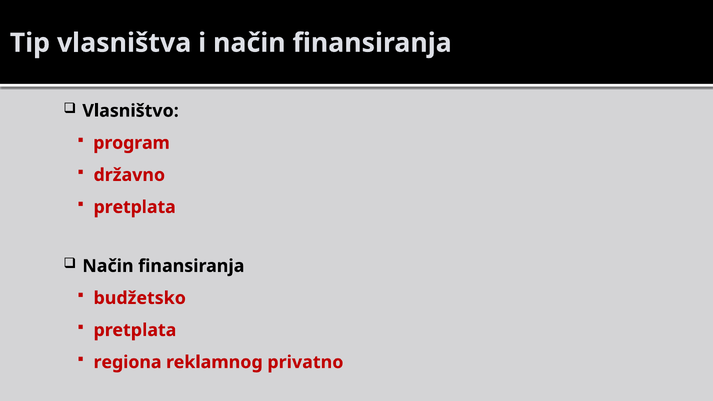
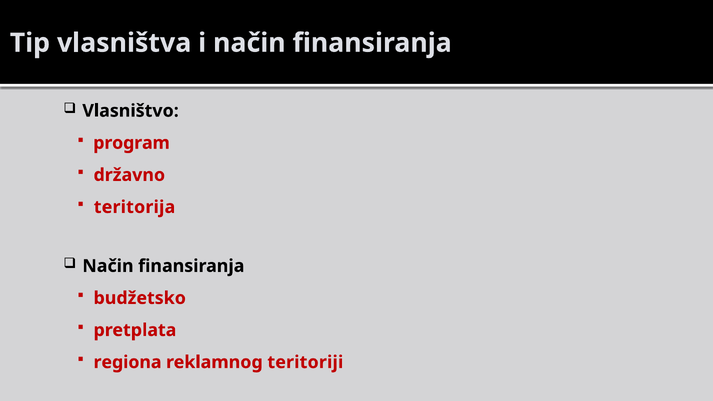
pretplata at (135, 207): pretplata -> teritorija
privatno: privatno -> teritoriji
